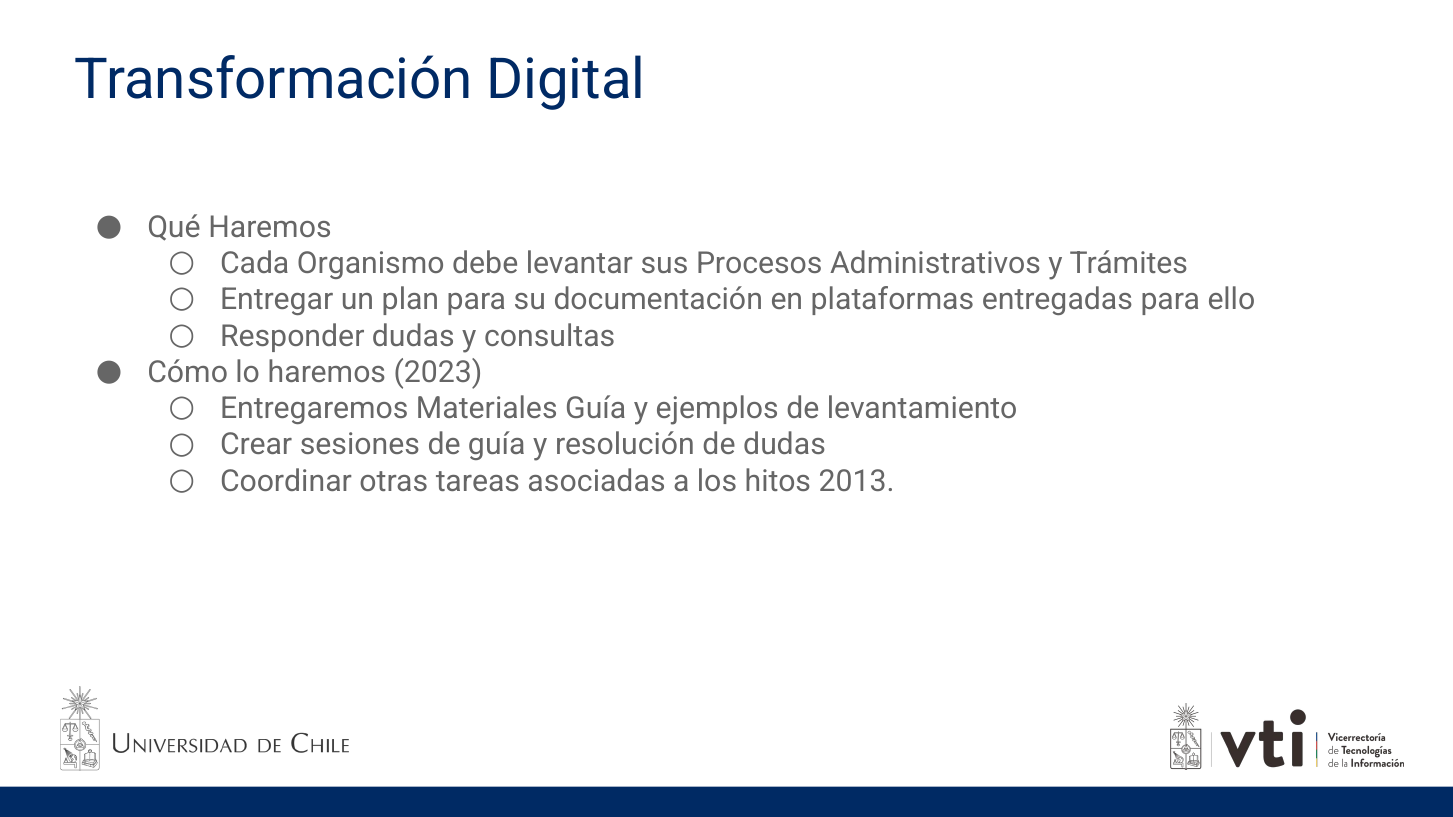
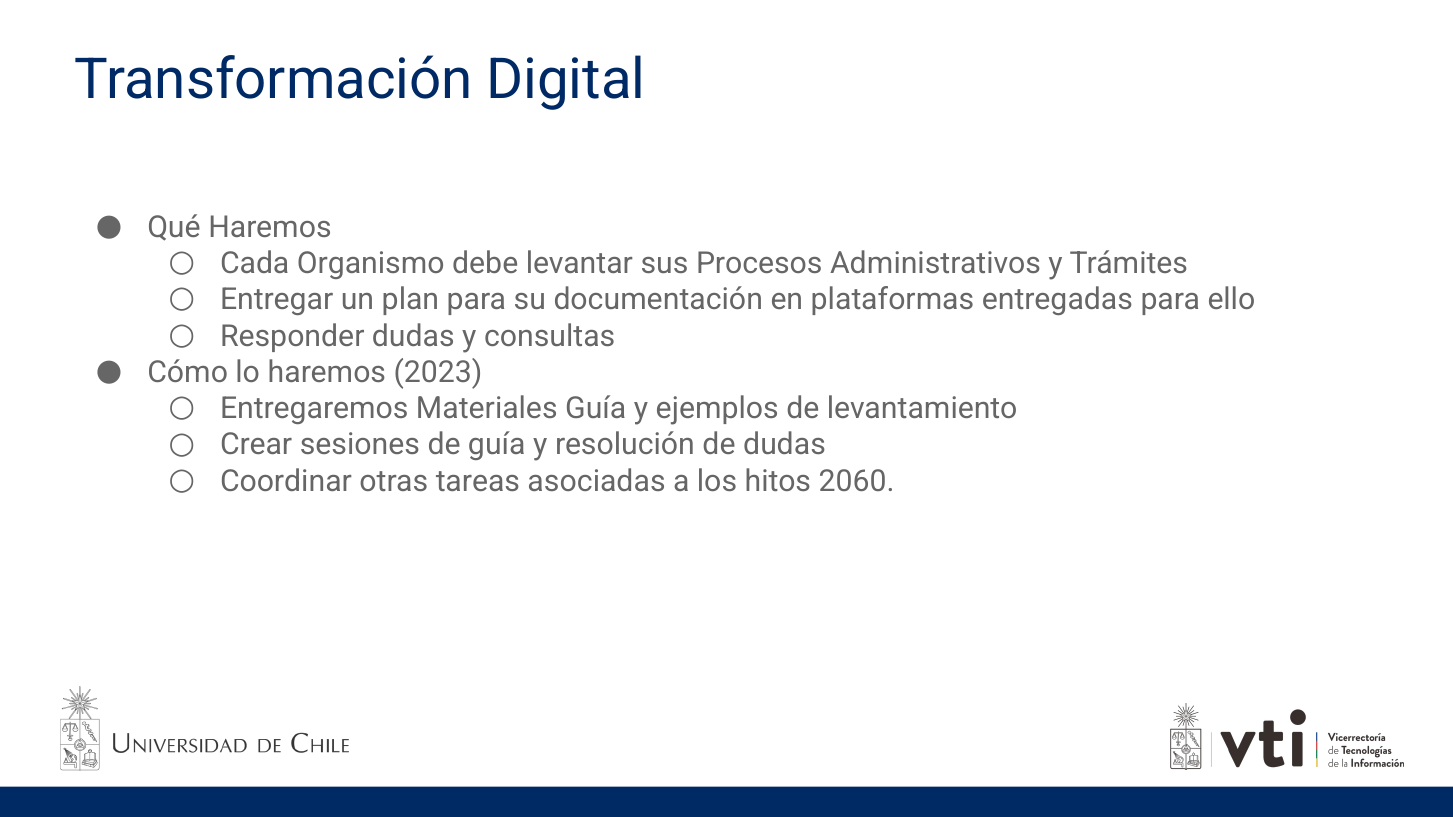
2013: 2013 -> 2060
